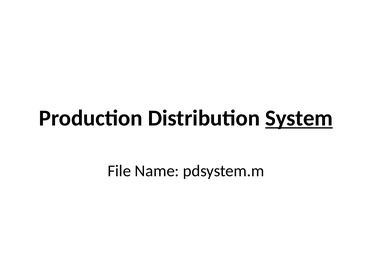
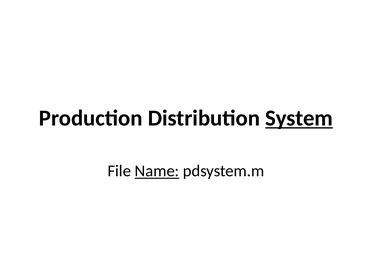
Name underline: none -> present
